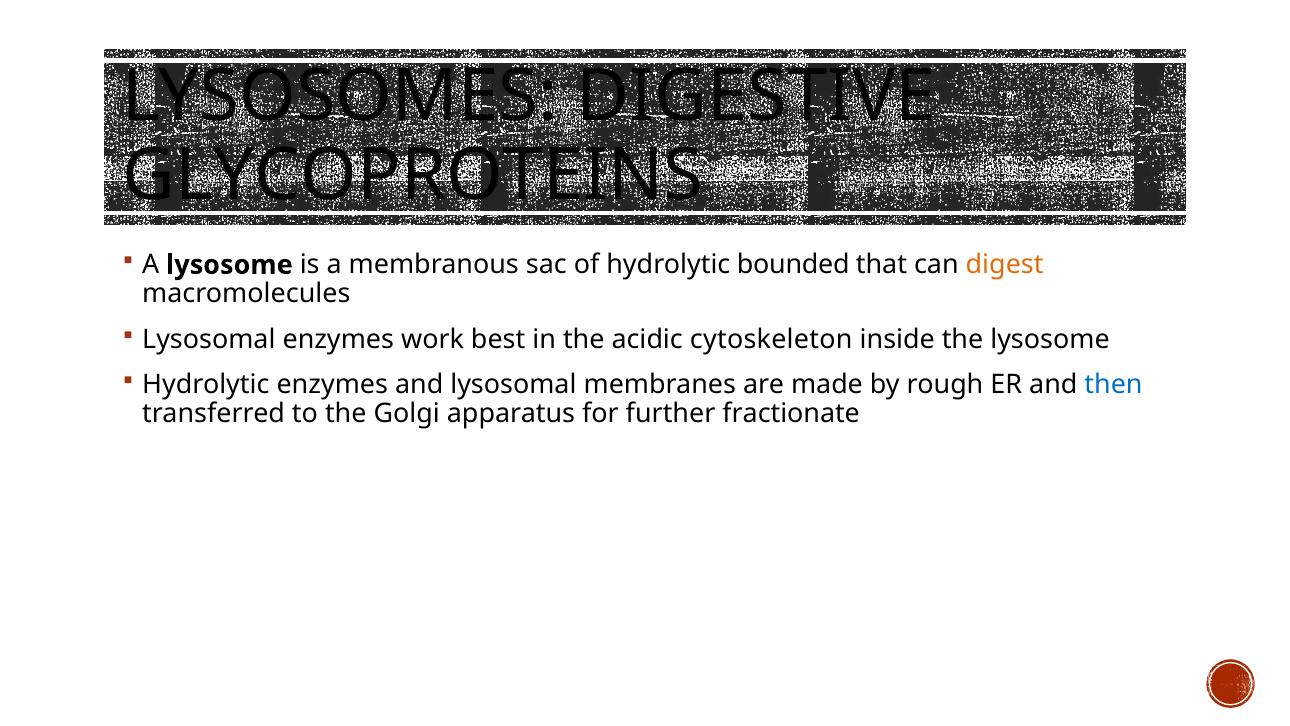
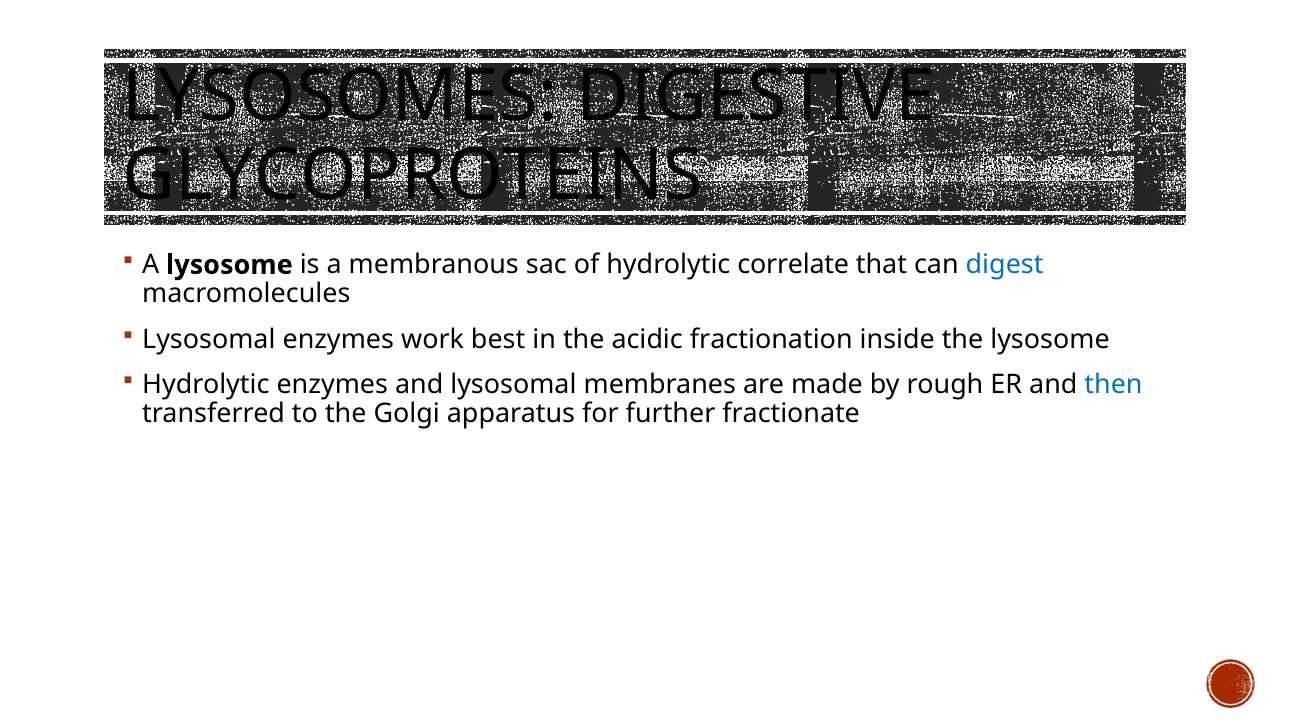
bounded: bounded -> correlate
digest colour: orange -> blue
cytoskeleton: cytoskeleton -> fractionation
